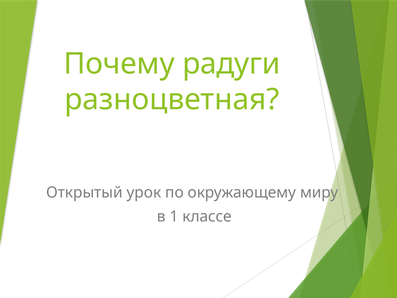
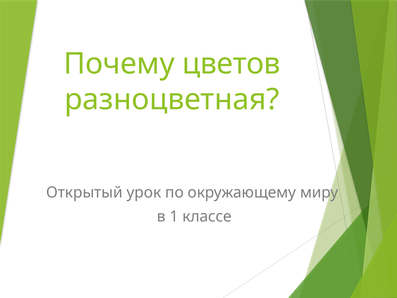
радуги: радуги -> цветов
